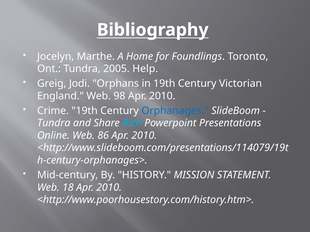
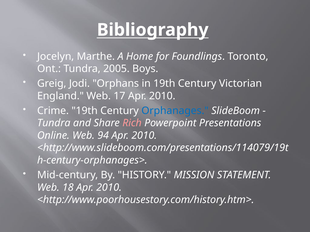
Help: Help -> Boys
98: 98 -> 17
Rich colour: light blue -> pink
86: 86 -> 94
